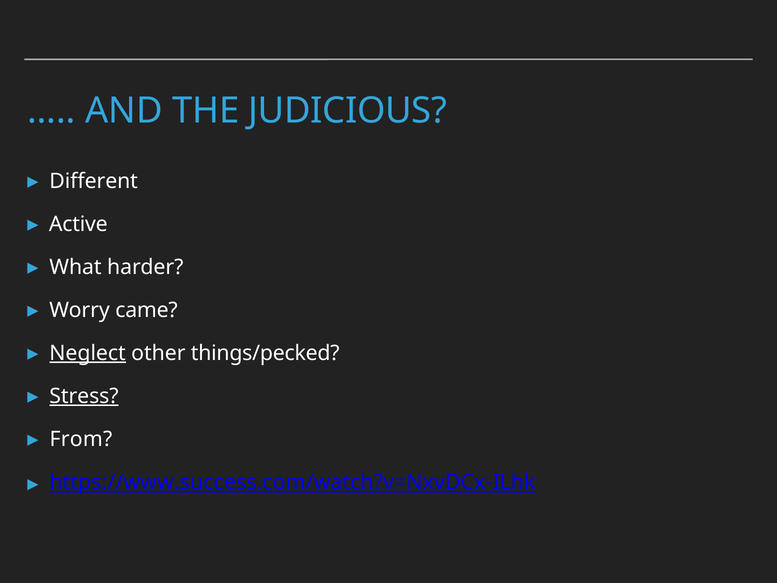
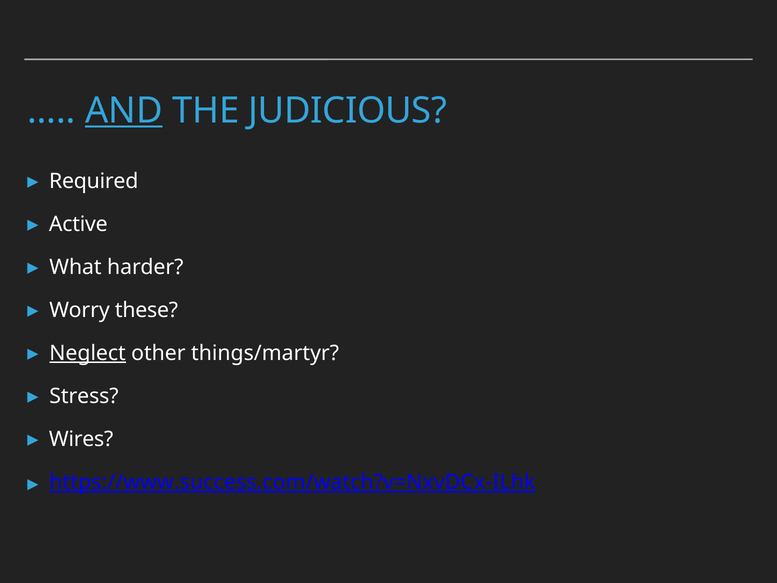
AND underline: none -> present
Different: Different -> Required
came: came -> these
things/pecked: things/pecked -> things/martyr
Stress underline: present -> none
From: From -> Wires
